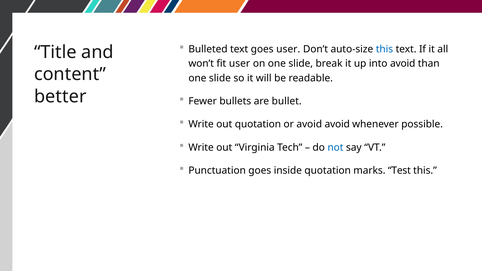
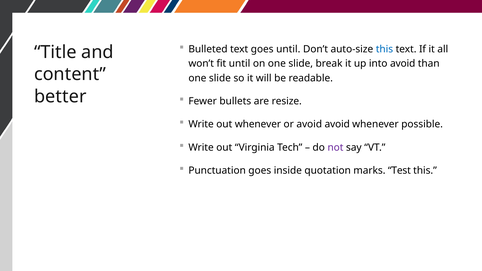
goes user: user -> until
fit user: user -> until
bullet: bullet -> resize
out quotation: quotation -> whenever
not colour: blue -> purple
